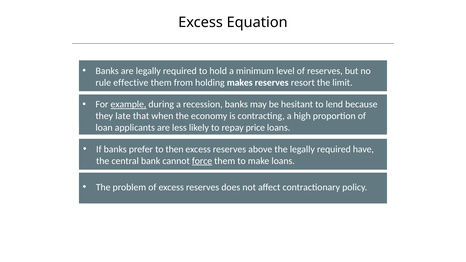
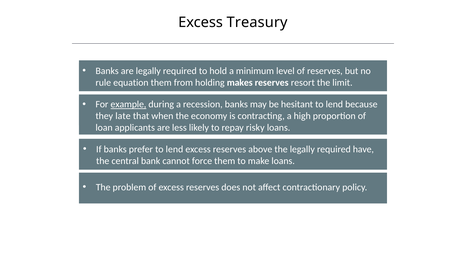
Equation: Equation -> Treasury
effective: effective -> equation
price: price -> risky
prefer to then: then -> lend
force underline: present -> none
